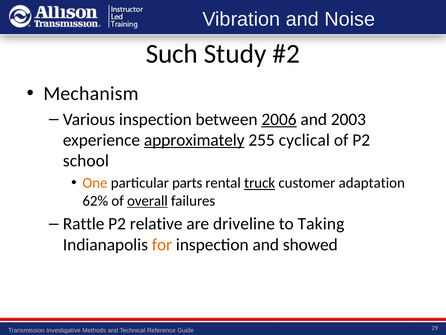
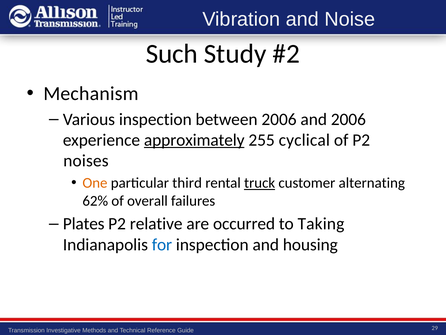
2006 at (279, 119) underline: present -> none
and 2003: 2003 -> 2006
school: school -> noises
parts: parts -> third
adaptation: adaptation -> alternating
overall underline: present -> none
Rattle: Rattle -> Plates
driveline: driveline -> occurred
for colour: orange -> blue
showed: showed -> housing
